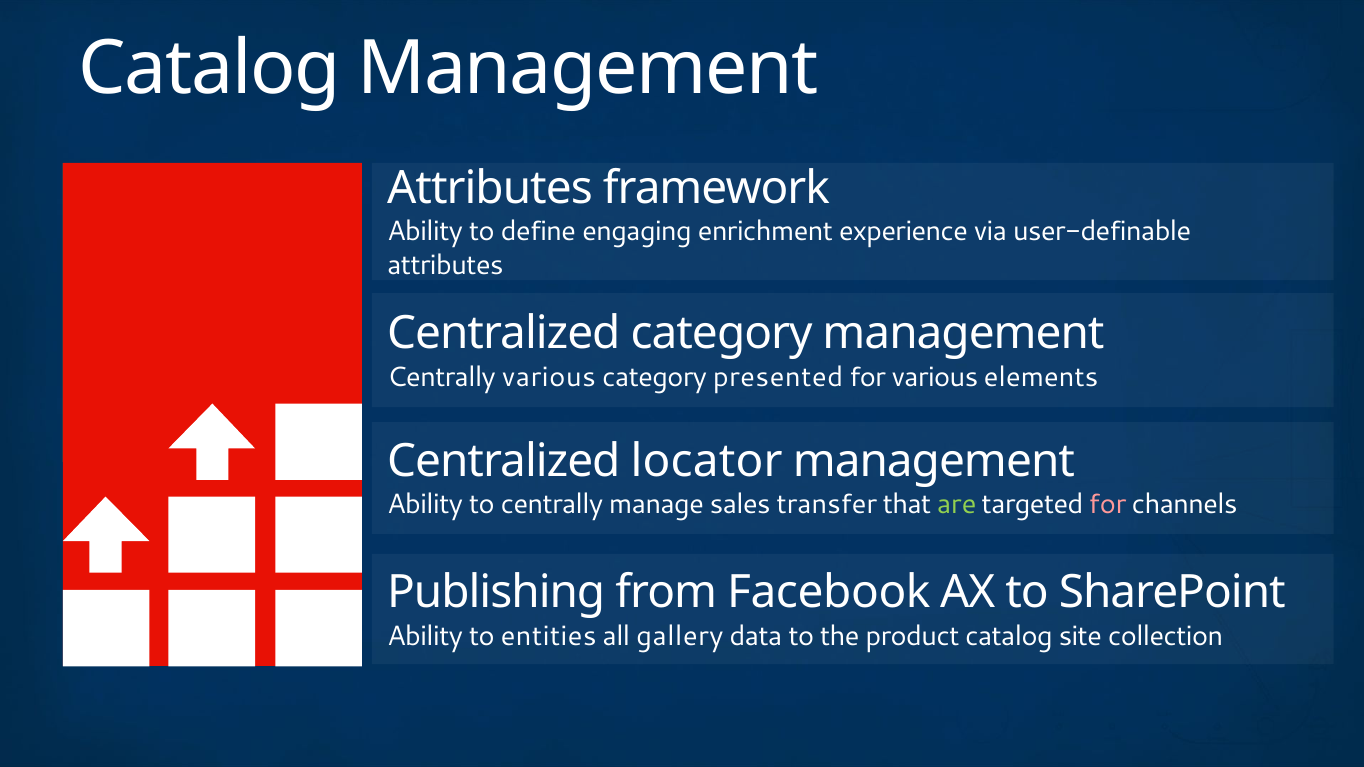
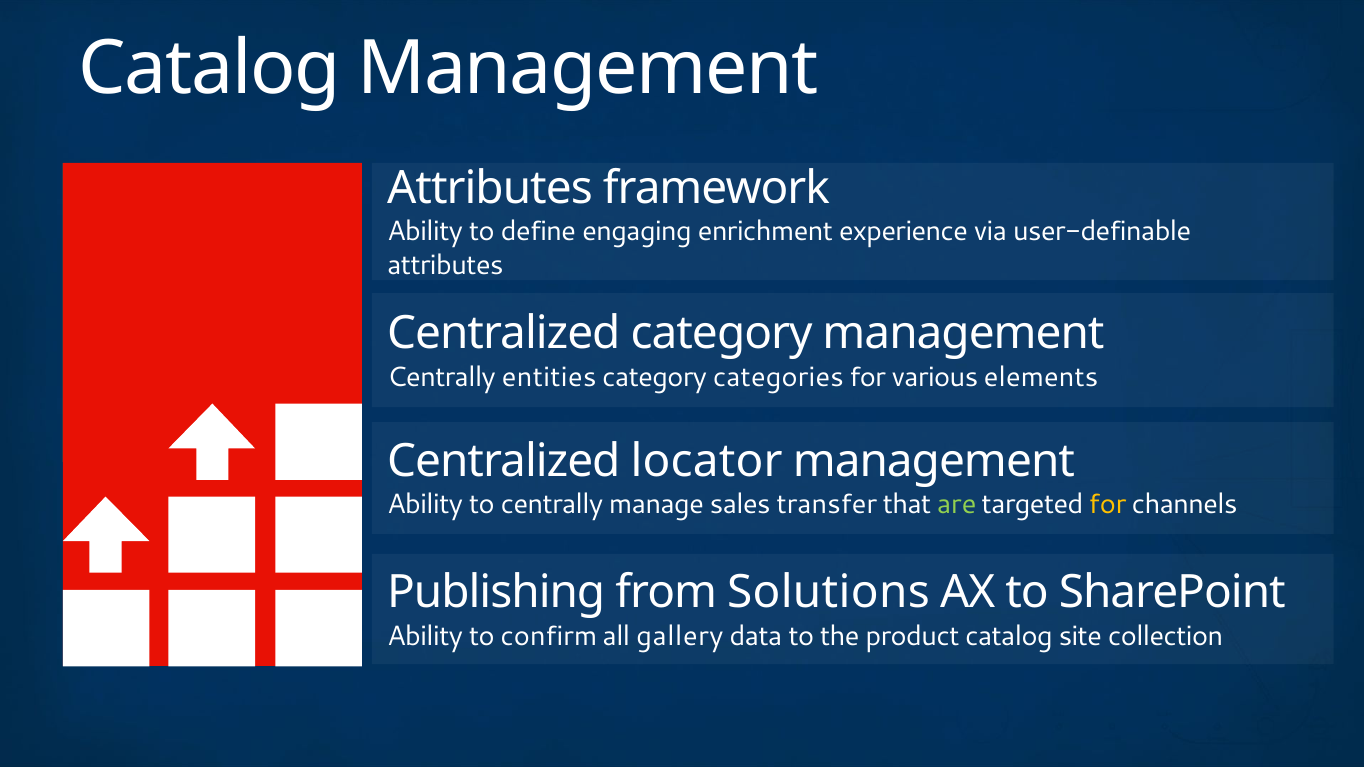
Centrally various: various -> entities
presented: presented -> categories
for at (1108, 505) colour: pink -> yellow
Facebook: Facebook -> Solutions
entities: entities -> confirm
